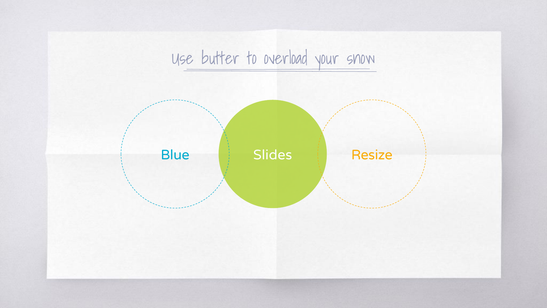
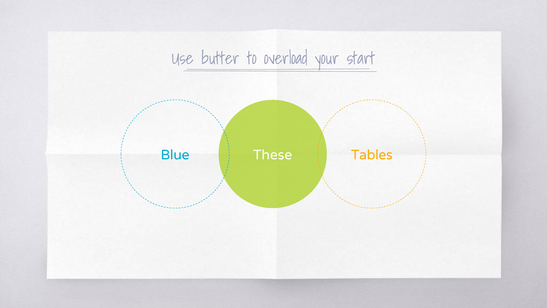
snow: snow -> start
Slides: Slides -> These
Resize: Resize -> Tables
